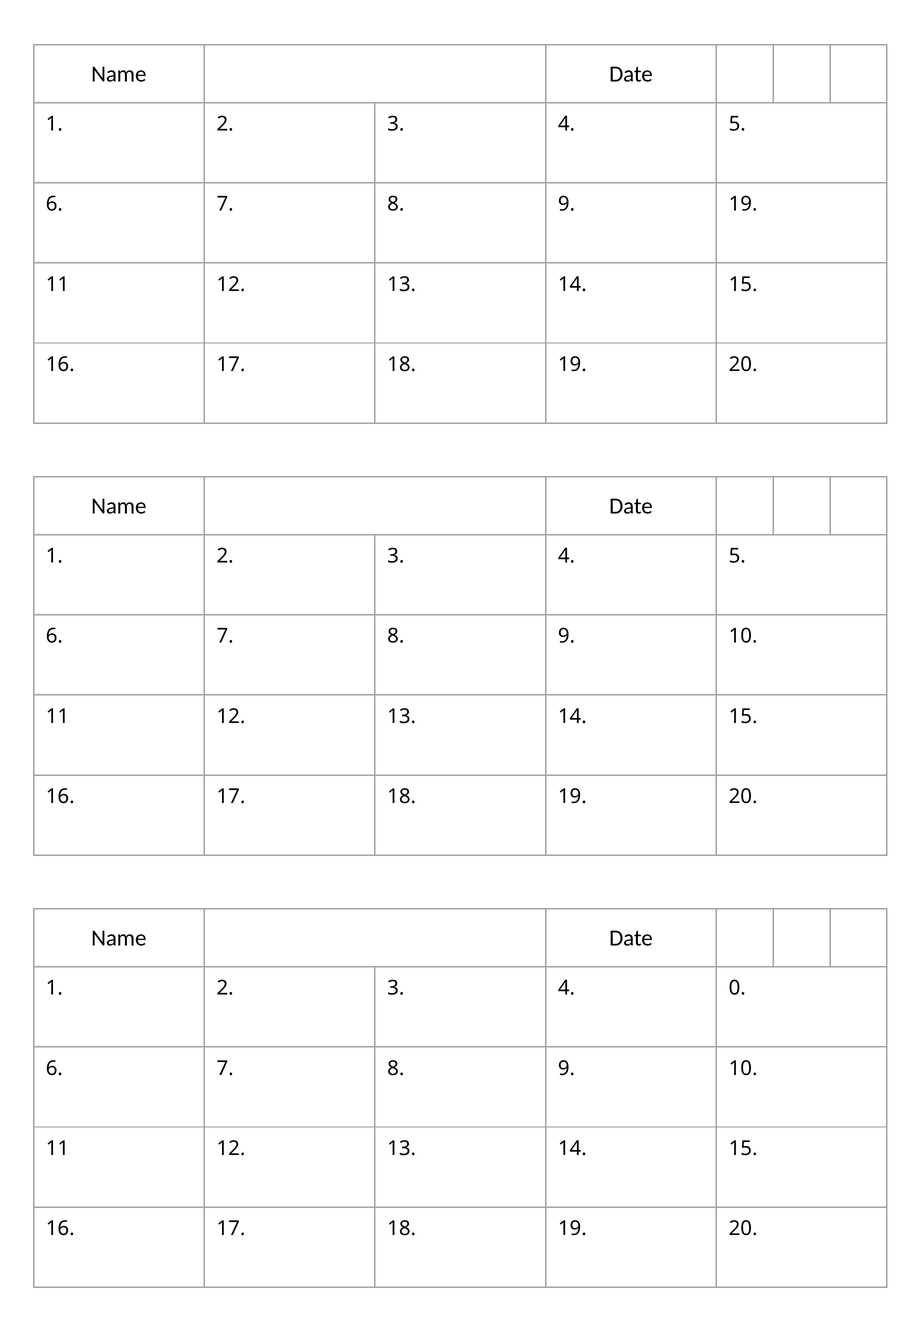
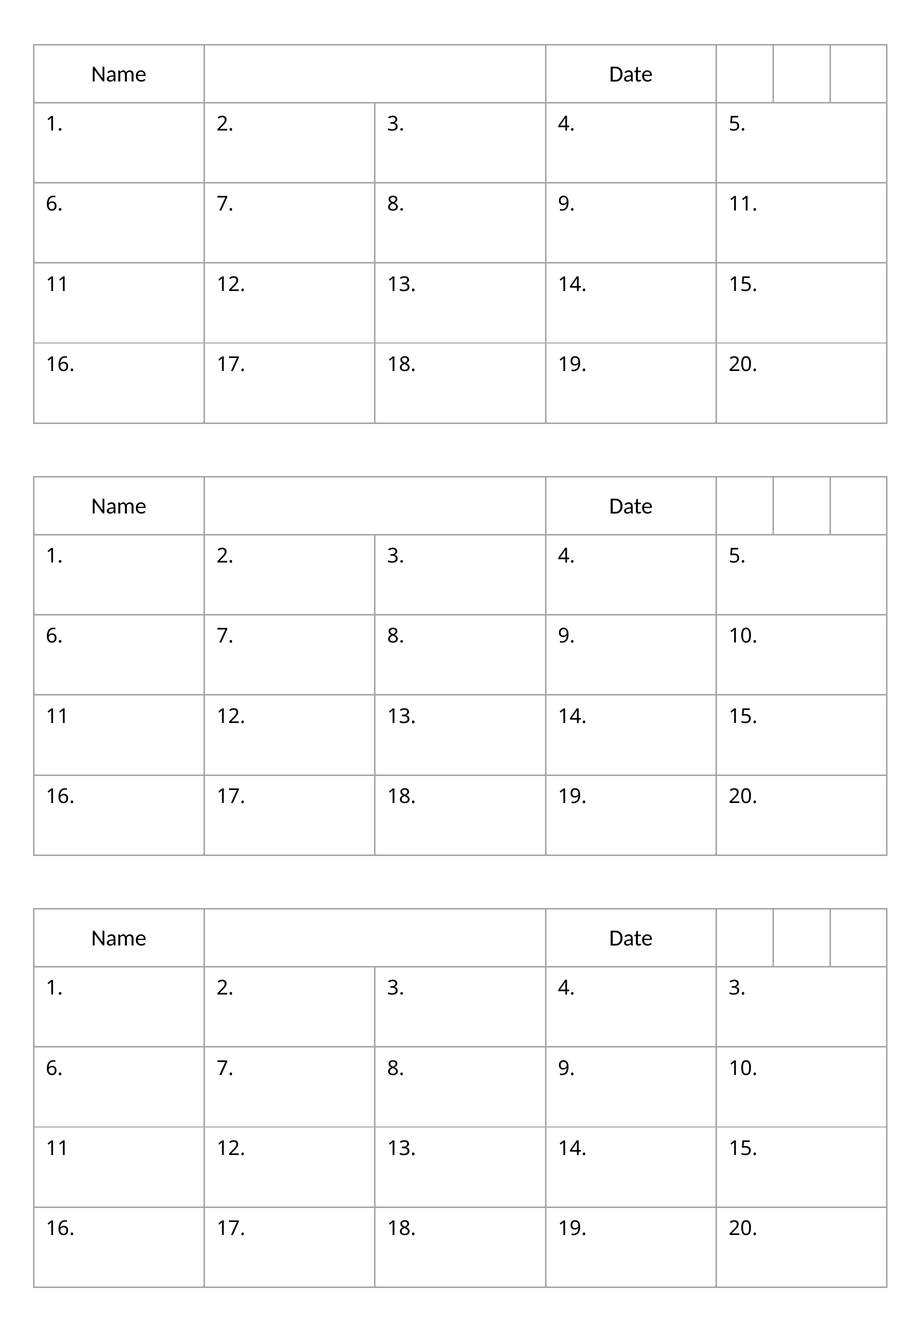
9 19: 19 -> 11
4 0: 0 -> 3
